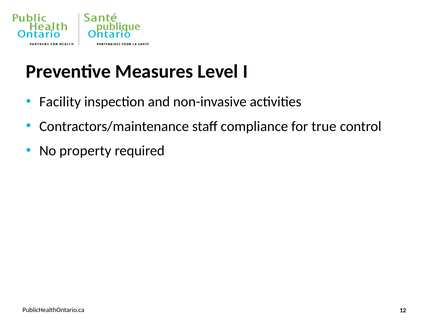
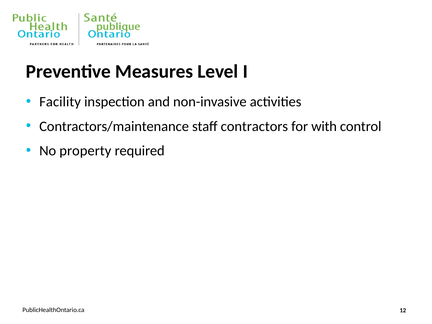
compliance: compliance -> contractors
true: true -> with
